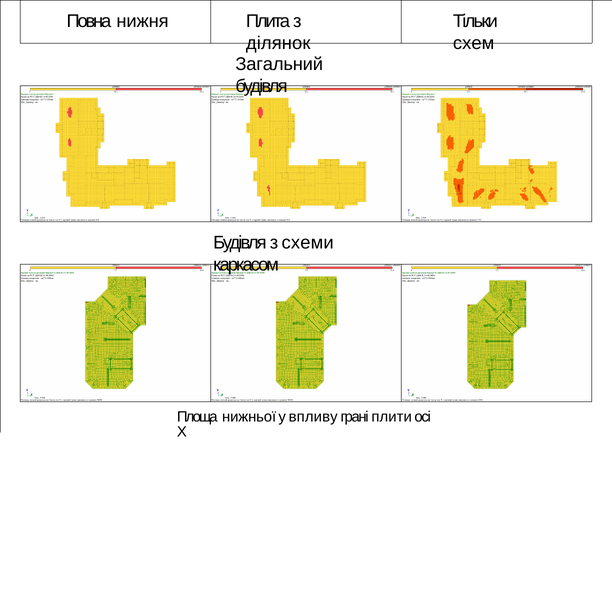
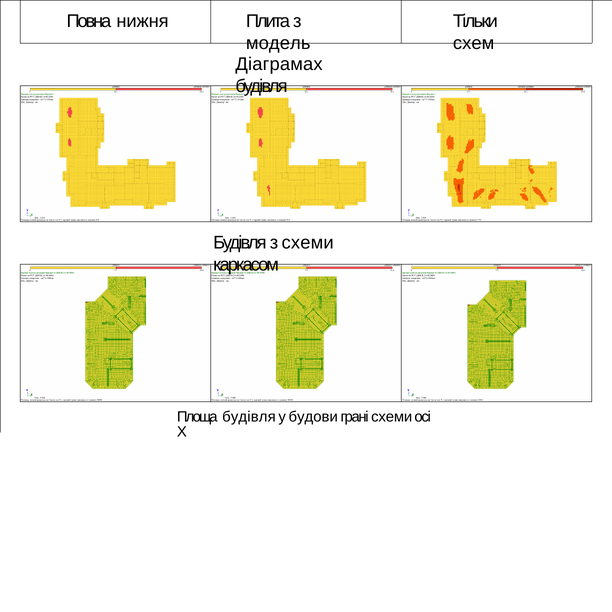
ділянок: ділянок -> модель
Загальний: Загальний -> Діаграмах
Площа нижньої: нижньої -> будівля
впливу: впливу -> будови
грані плити: плити -> схеми
